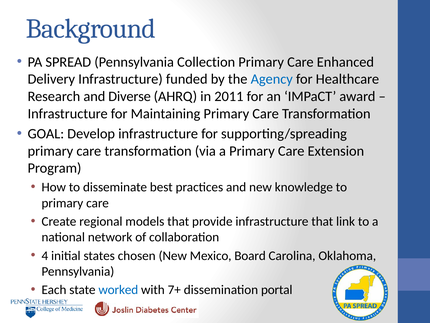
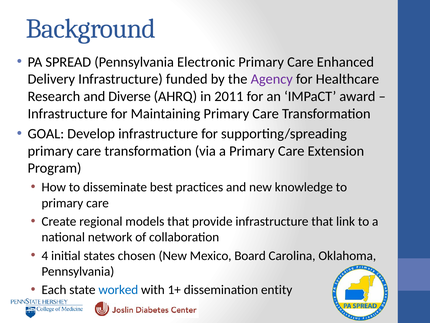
Collection: Collection -> Electronic
Agency colour: blue -> purple
7+: 7+ -> 1+
portal: portal -> entity
